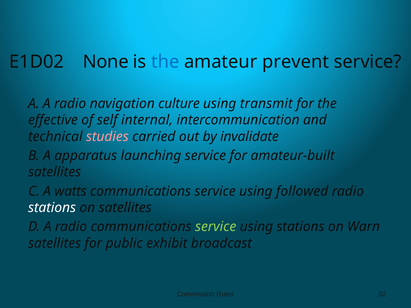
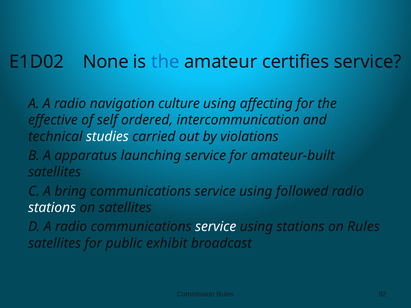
prevent: prevent -> certifies
transmit: transmit -> affecting
internal: internal -> ordered
studies colour: pink -> white
invalidate: invalidate -> violations
watts: watts -> bring
service at (216, 227) colour: light green -> white
on Warn: Warn -> Rules
